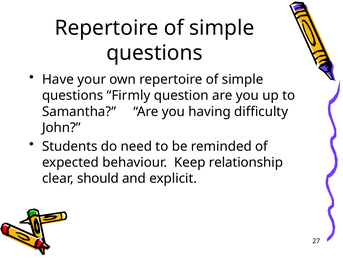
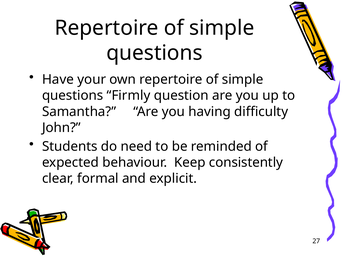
relationship: relationship -> consistently
should: should -> formal
